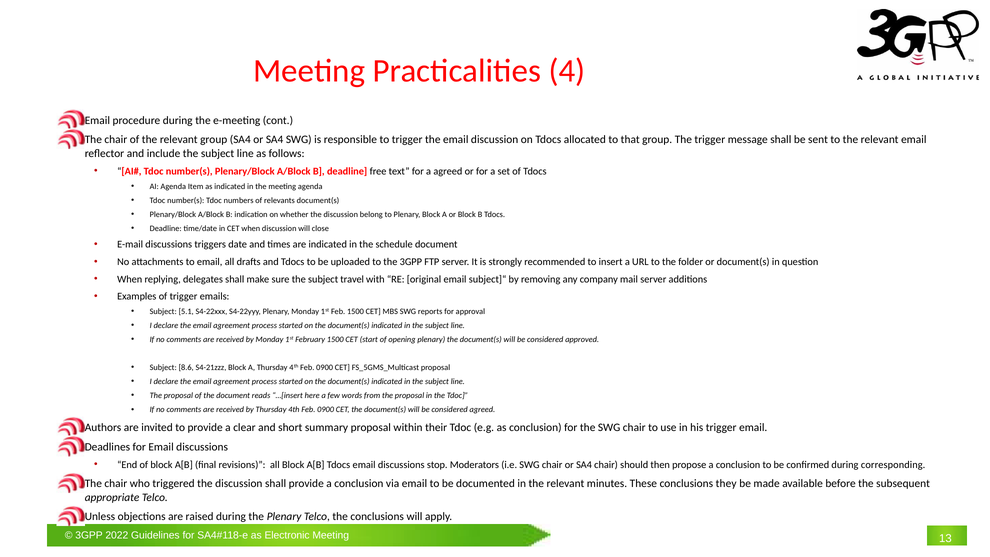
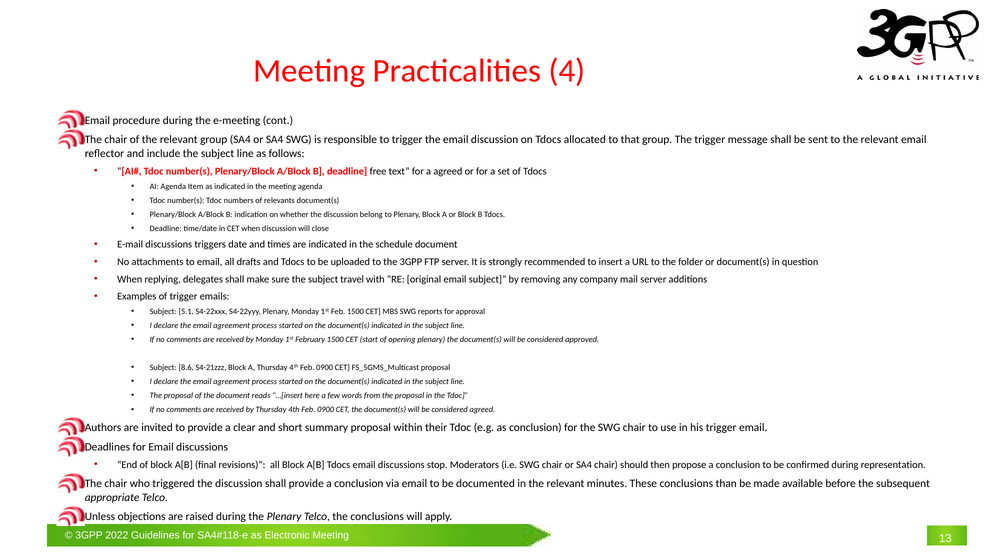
corresponding: corresponding -> representation
they: they -> than
